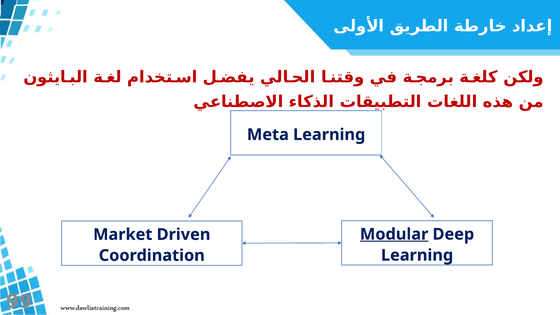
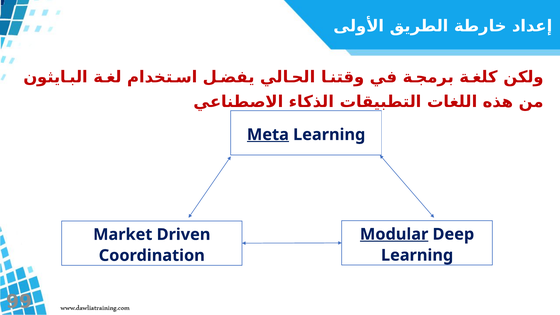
Meta underline: none -> present
